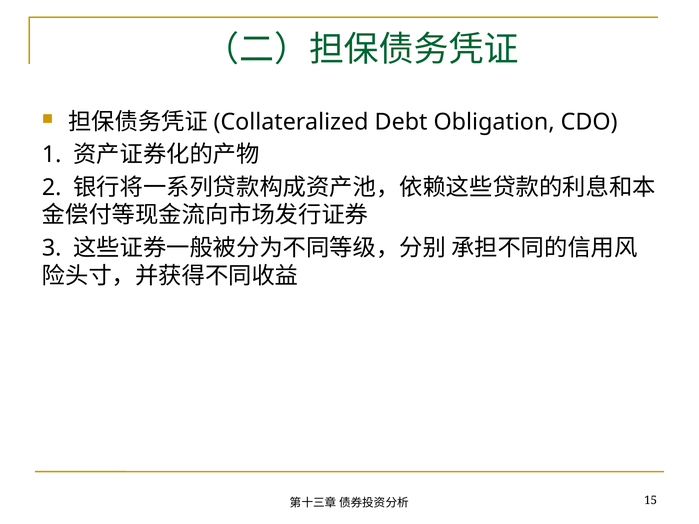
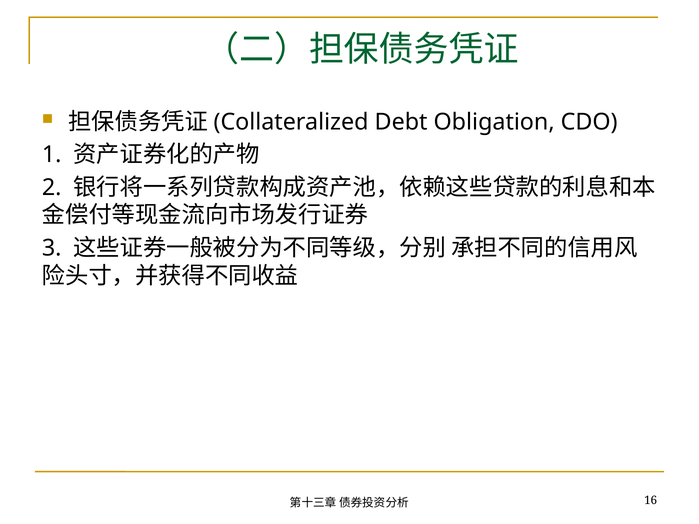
15: 15 -> 16
